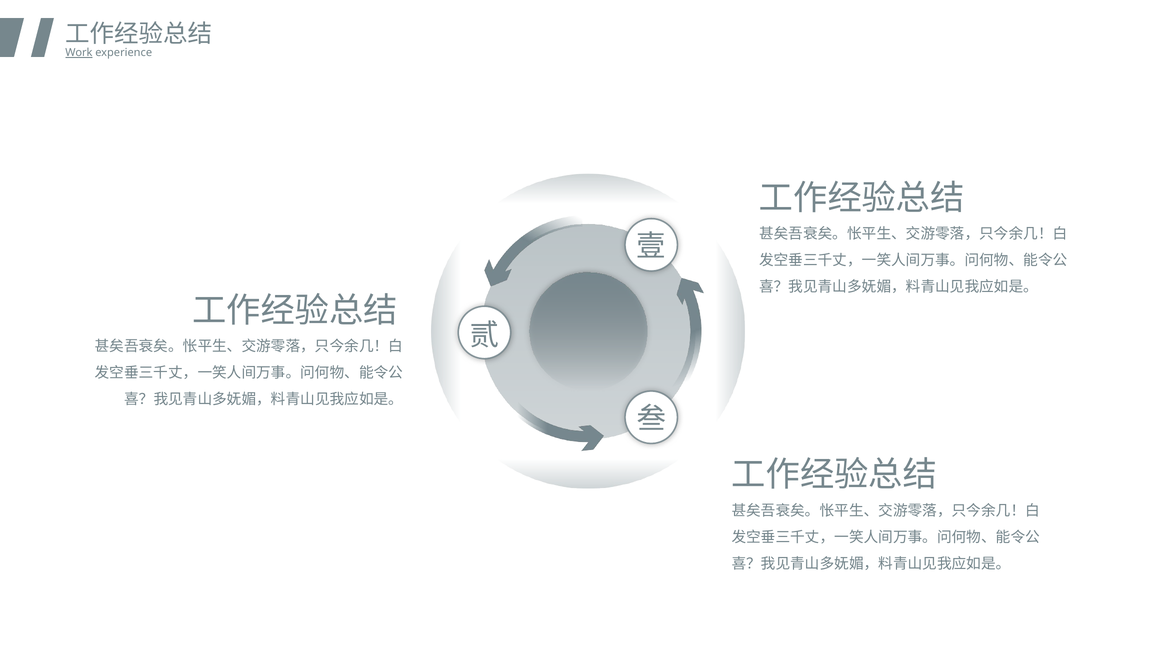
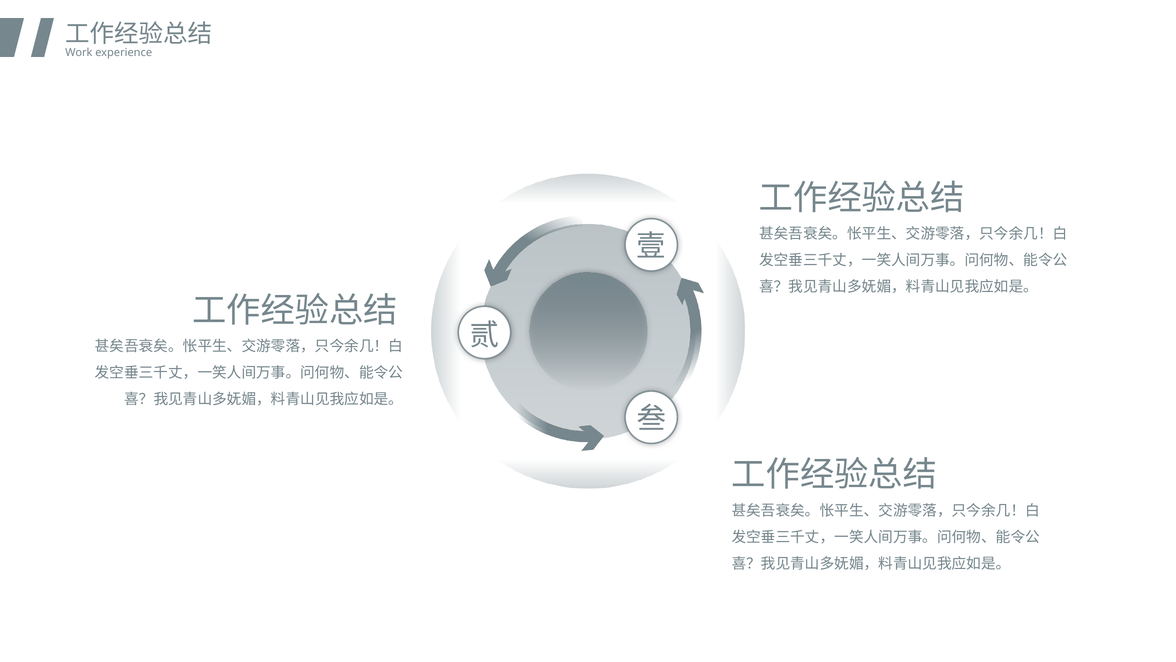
Work underline: present -> none
